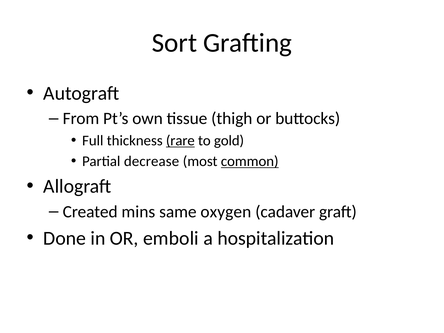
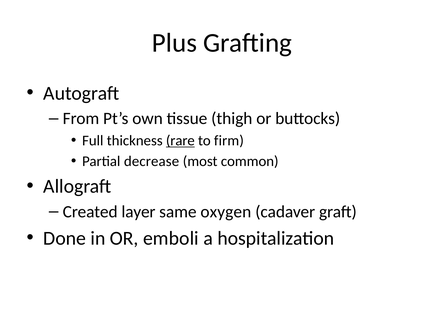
Sort: Sort -> Plus
gold: gold -> firm
common underline: present -> none
mins: mins -> layer
